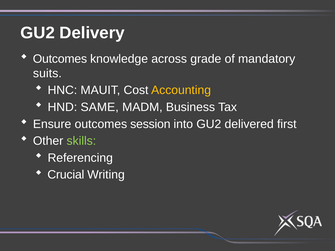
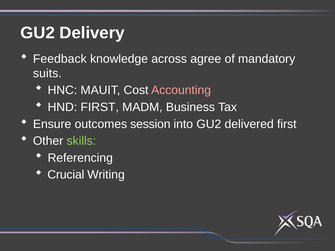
Outcomes at (60, 59): Outcomes -> Feedback
grade: grade -> agree
Accounting colour: yellow -> pink
HND SAME: SAME -> FIRST
